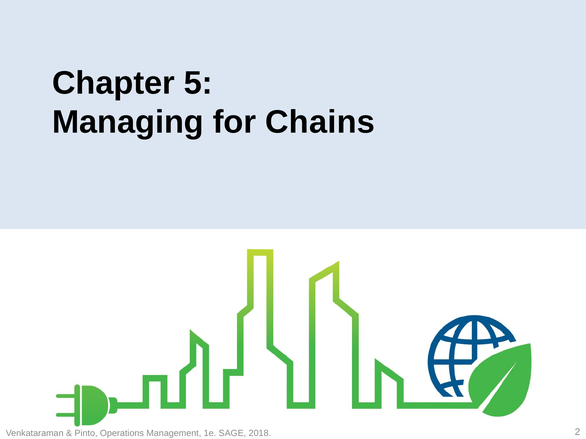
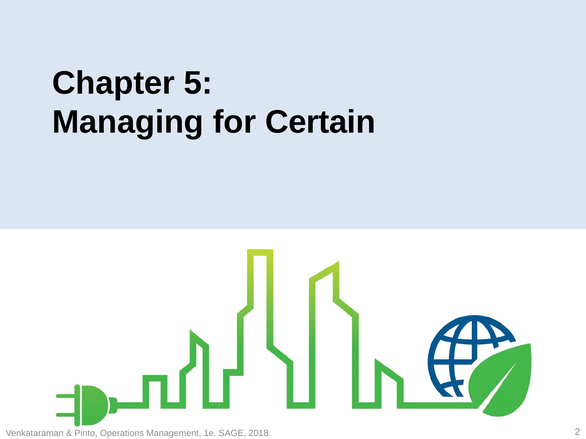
Chains: Chains -> Certain
